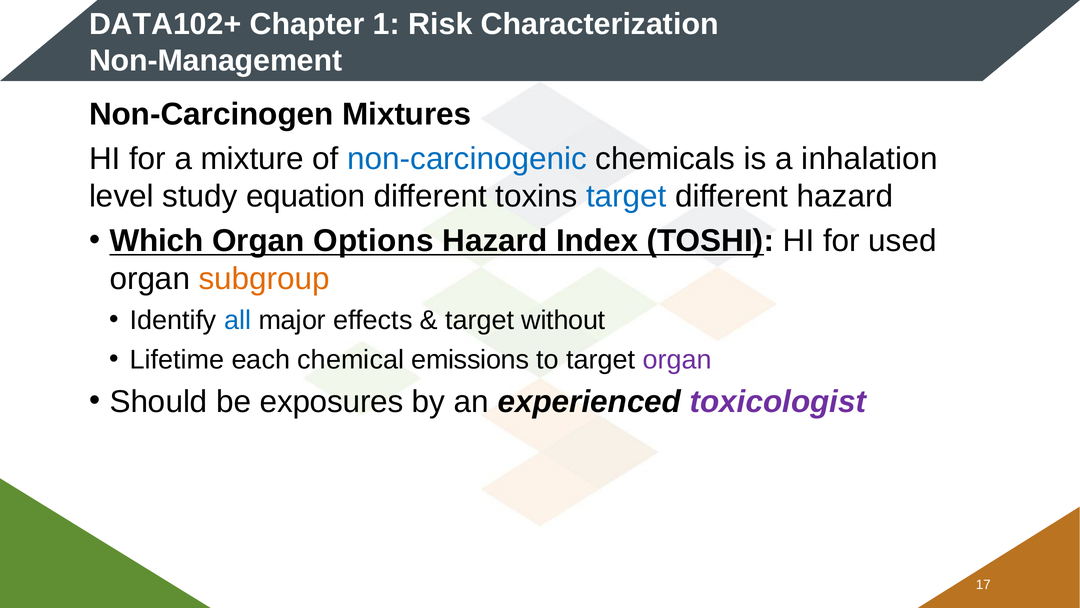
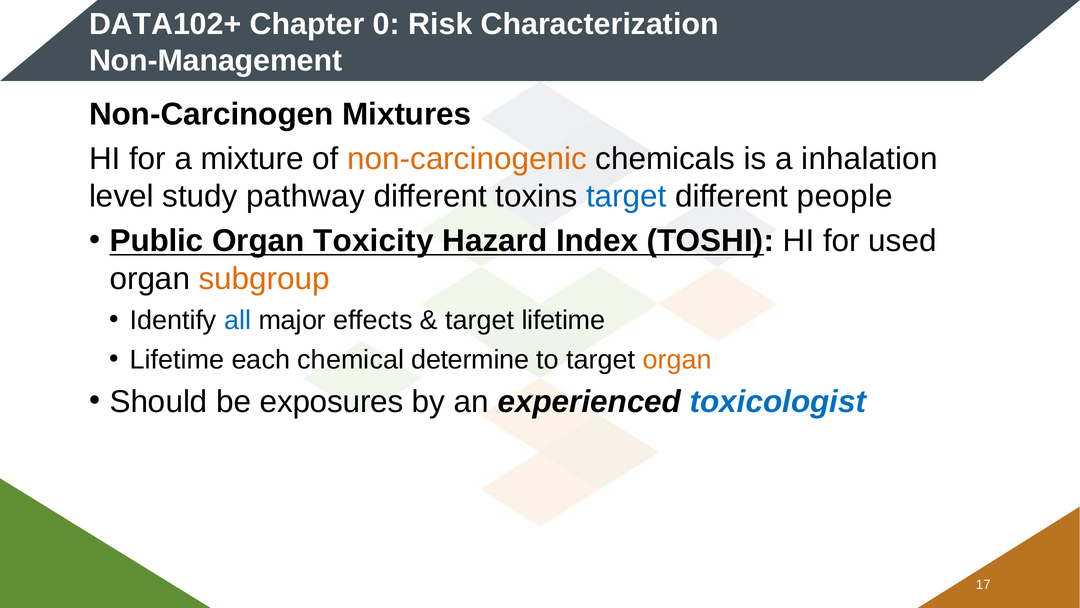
1: 1 -> 0
non-carcinogenic colour: blue -> orange
equation: equation -> pathway
different hazard: hazard -> people
Which: Which -> Public
Options: Options -> Toxicity
target without: without -> lifetime
emissions: emissions -> determine
organ at (677, 359) colour: purple -> orange
toxicologist colour: purple -> blue
